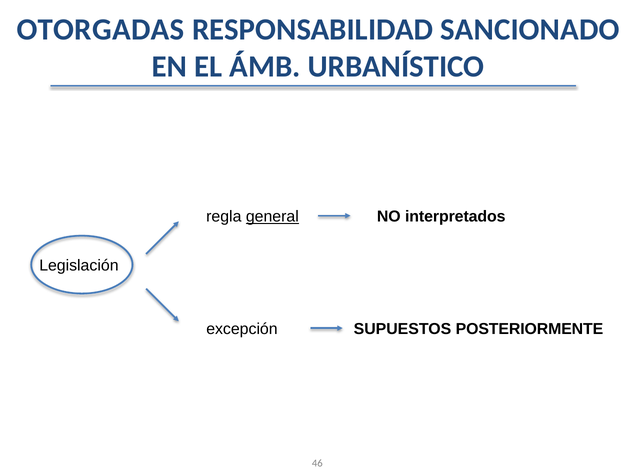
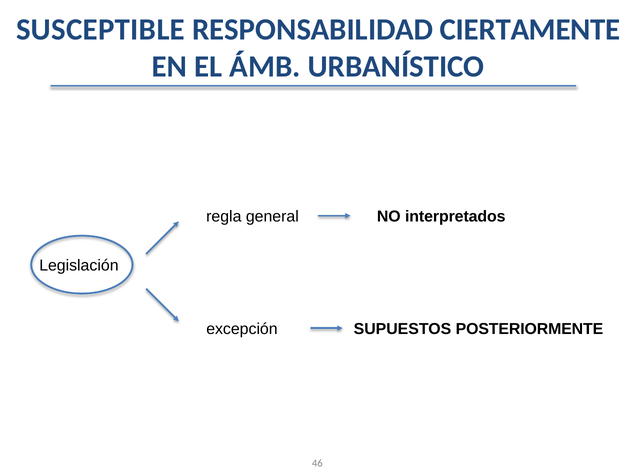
OTORGADAS: OTORGADAS -> SUSCEPTIBLE
SANCIONADO: SANCIONADO -> CIERTAMENTE
general underline: present -> none
